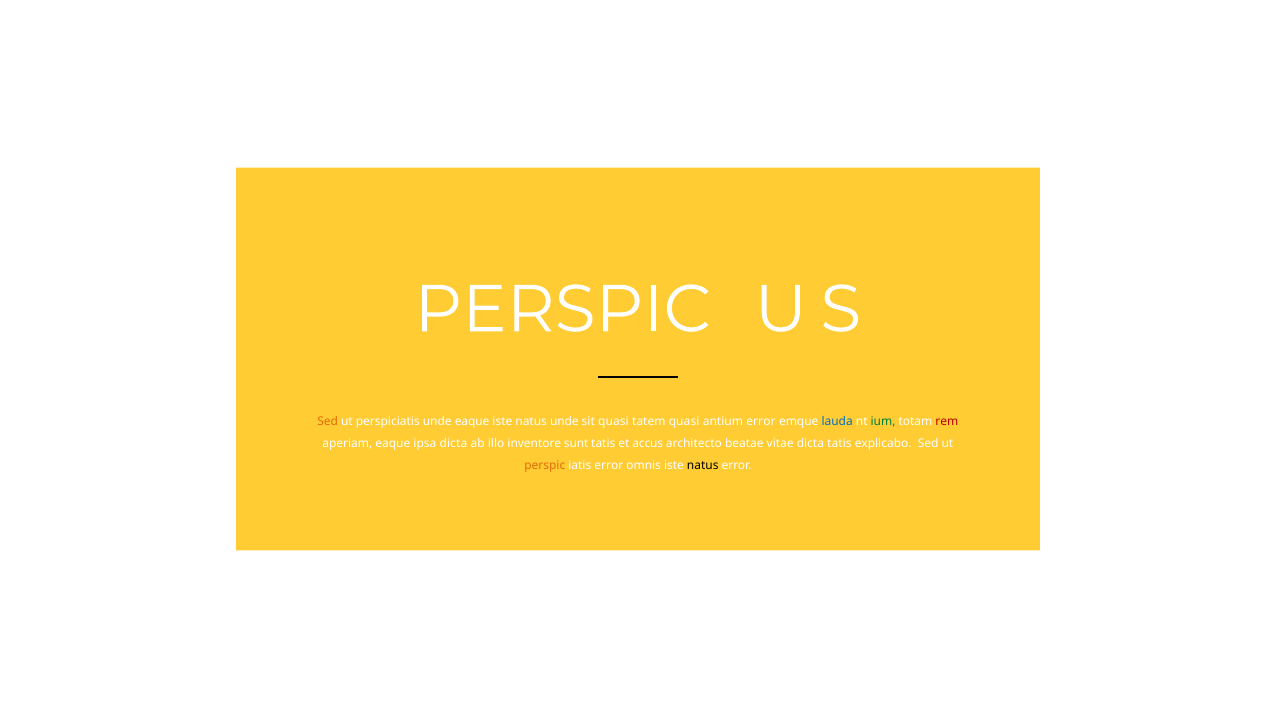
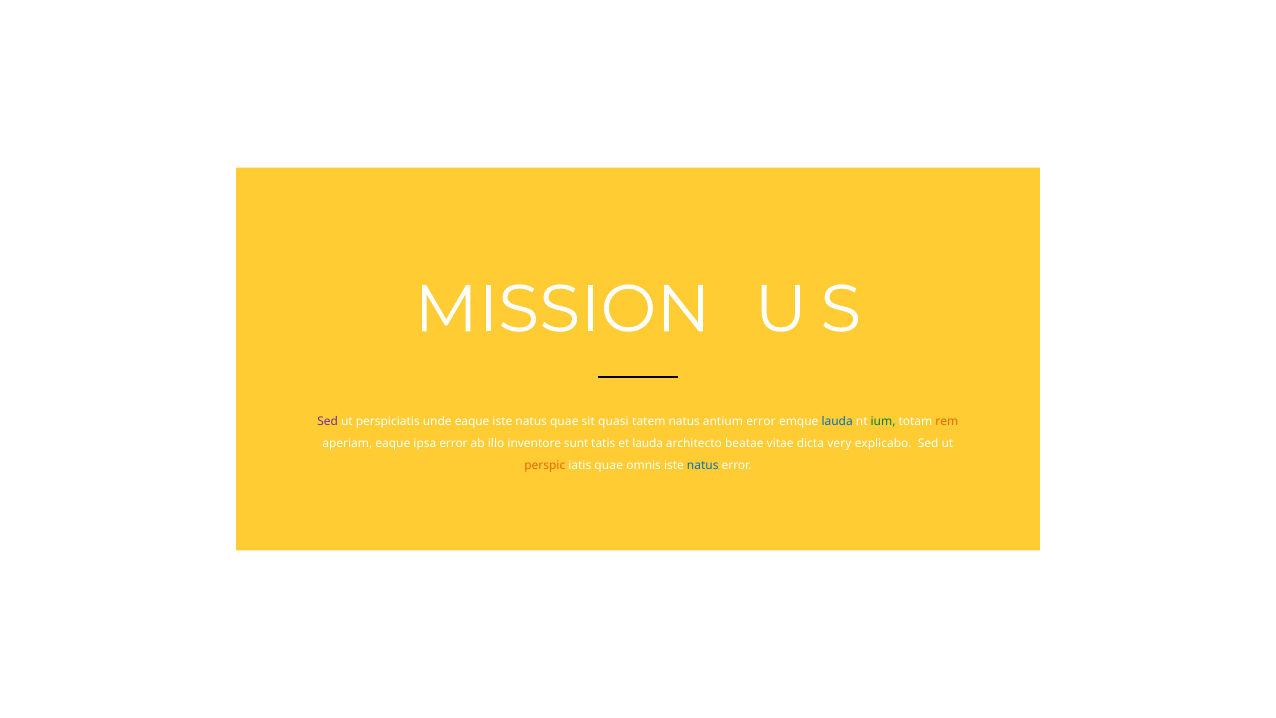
PERSPIC at (563, 309): PERSPIC -> MISSION
Sed at (328, 422) colour: orange -> purple
natus unde: unde -> quae
tatem quasi: quasi -> natus
rem colour: red -> orange
ipsa dicta: dicta -> error
et accus: accus -> lauda
dicta tatis: tatis -> very
iatis error: error -> quae
natus at (703, 465) colour: black -> blue
